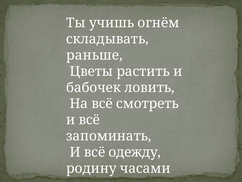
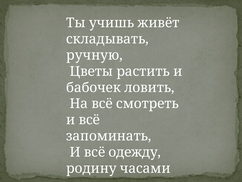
огнём: огнём -> живёт
раньше: раньше -> ручную
